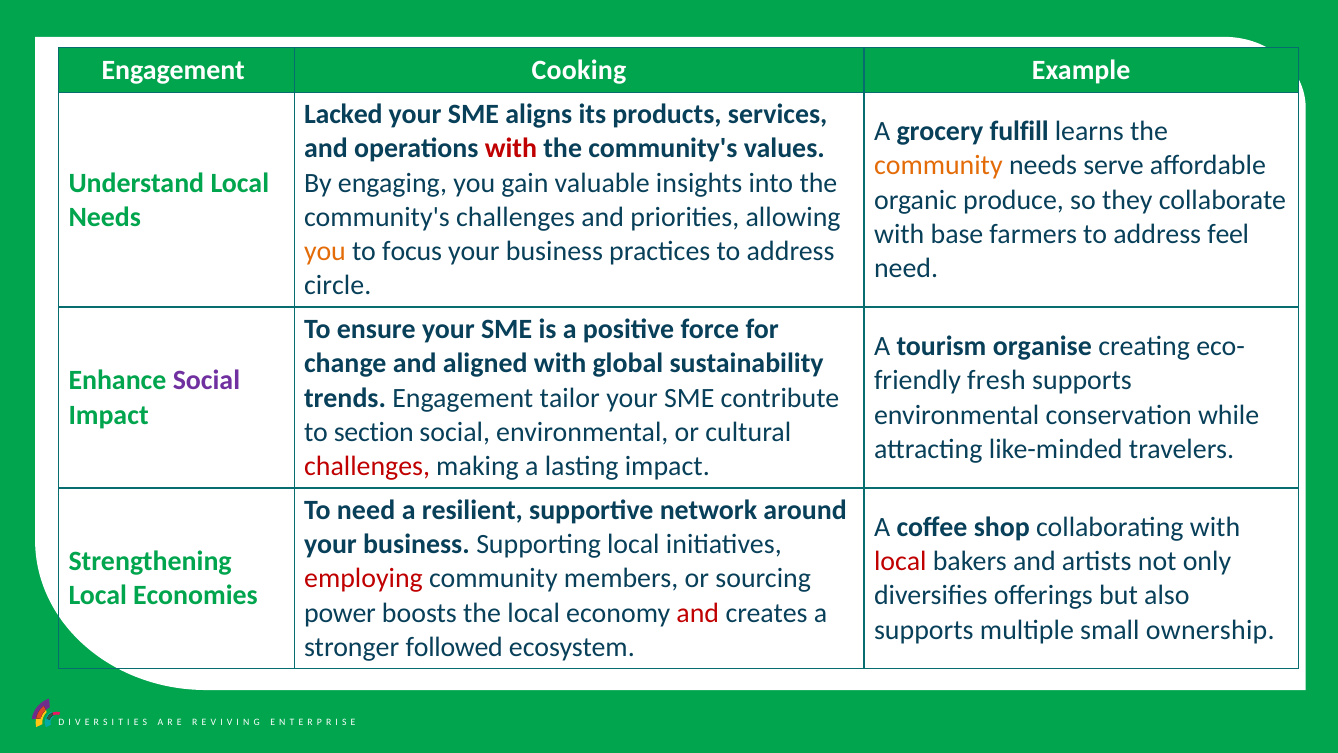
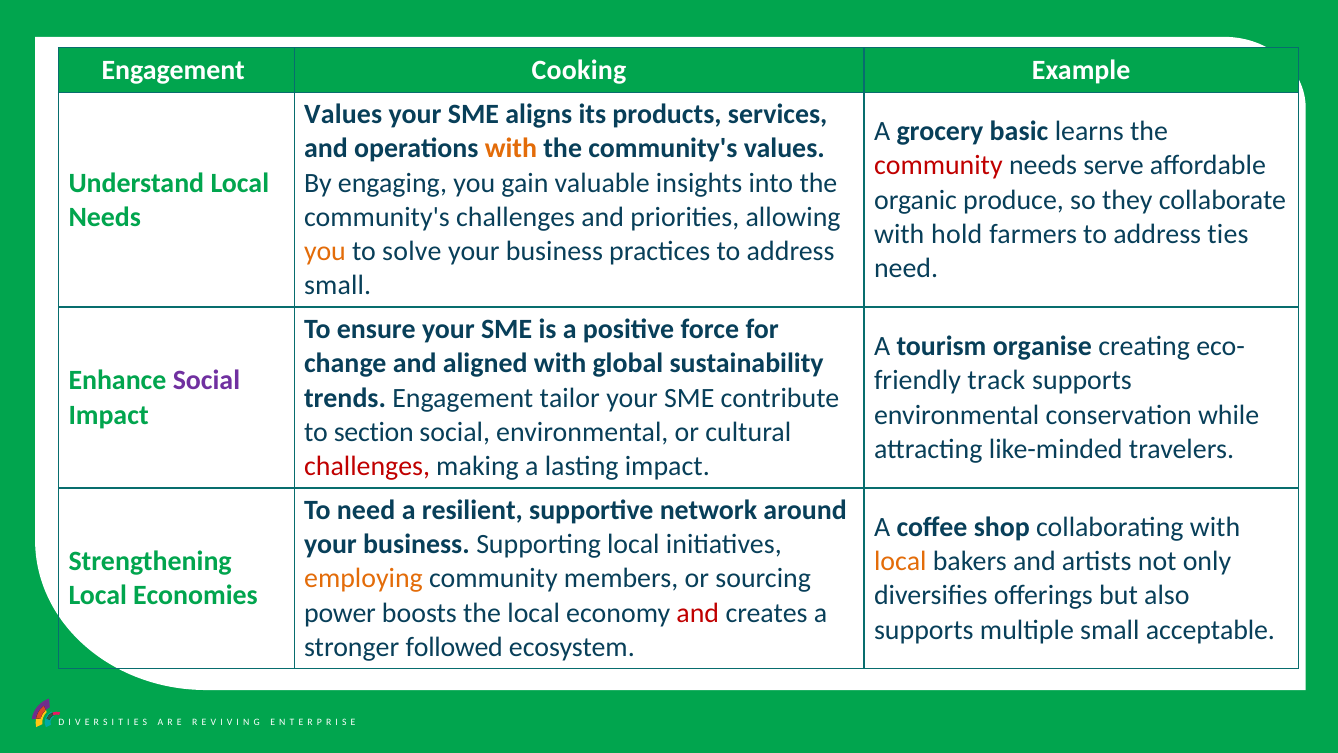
Lacked at (343, 114): Lacked -> Values
fulfill: fulfill -> basic
with at (511, 149) colour: red -> orange
community at (938, 166) colour: orange -> red
base: base -> hold
feel: feel -> ties
focus: focus -> solve
circle at (338, 285): circle -> small
fresh: fresh -> track
local at (900, 561) colour: red -> orange
employing colour: red -> orange
ownership: ownership -> acceptable
